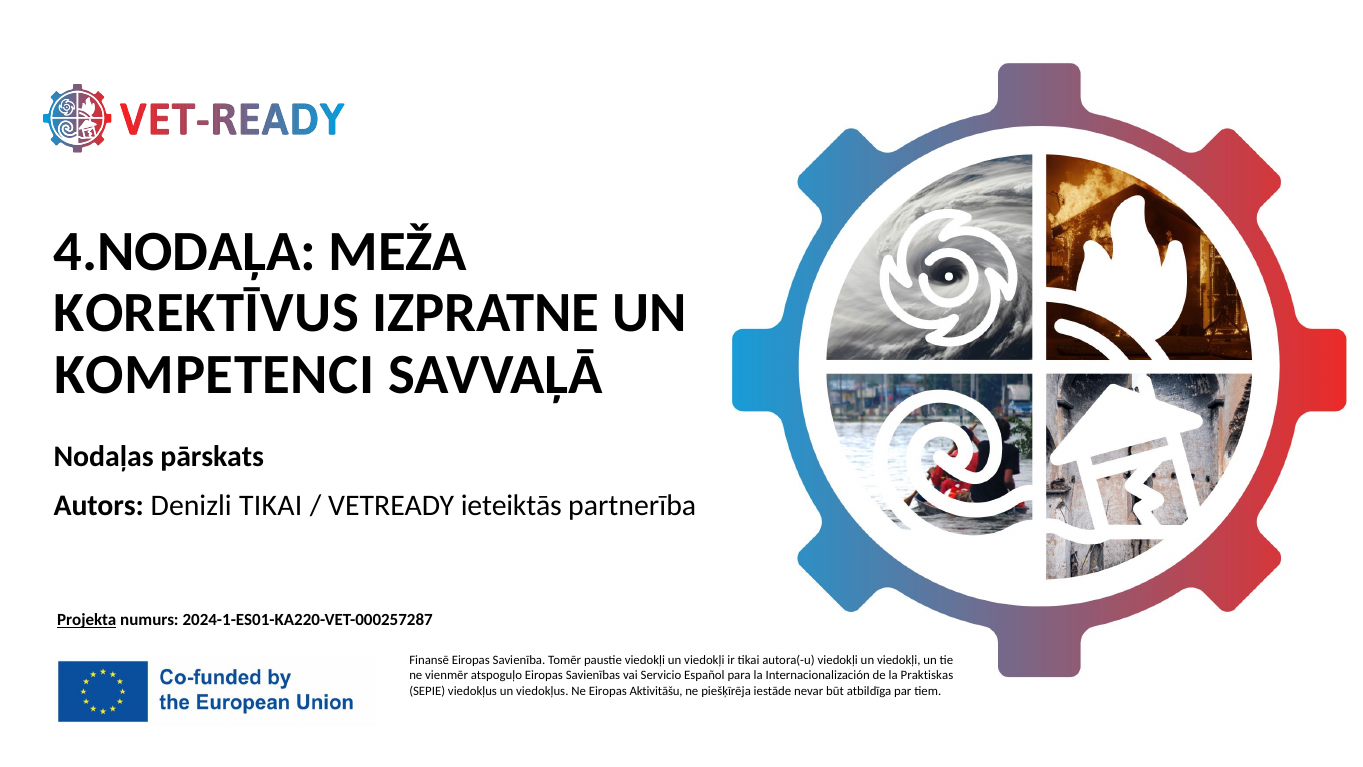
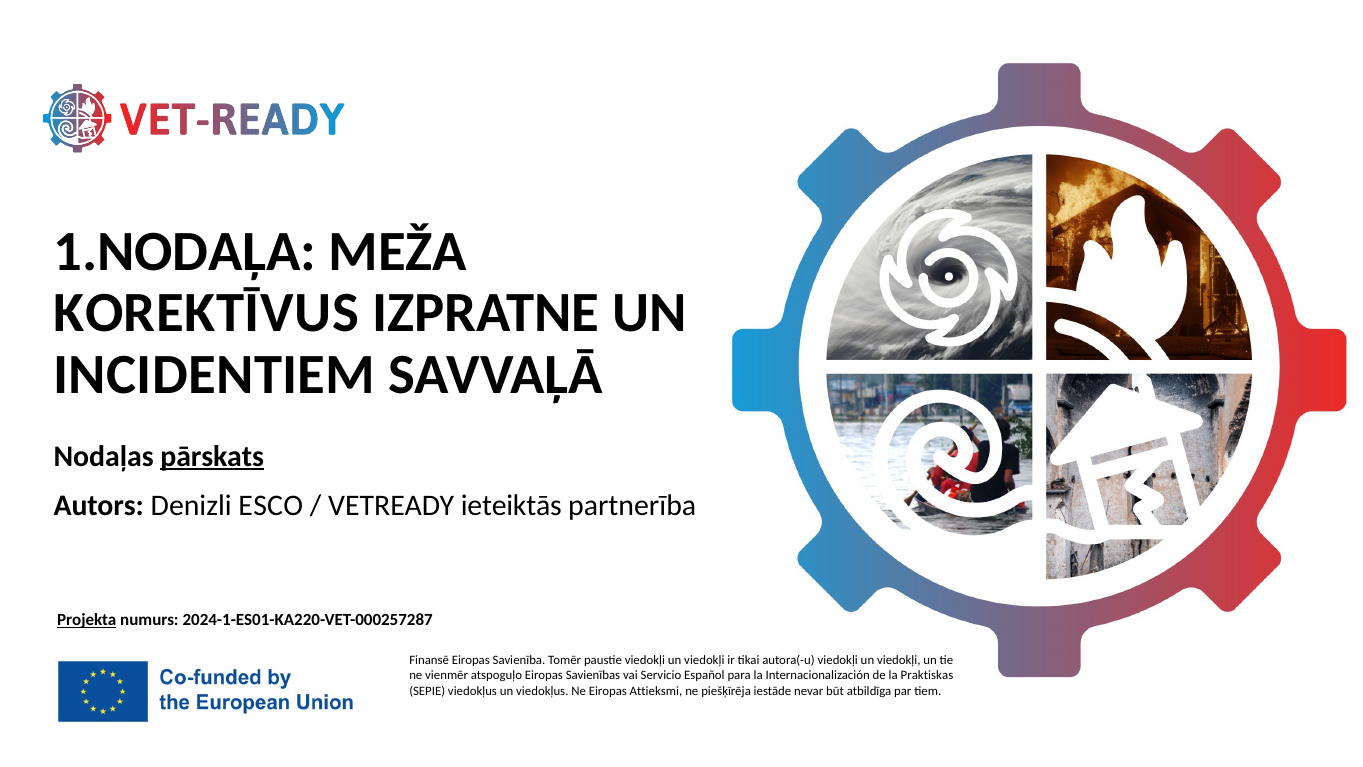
4.NODAĻA: 4.NODAĻA -> 1.NODAĻA
KOMPETENCI: KOMPETENCI -> INCIDENTIEM
pārskats underline: none -> present
Denizli TIKAI: TIKAI -> ESCO
Aktivitāšu: Aktivitāšu -> Attieksmi
